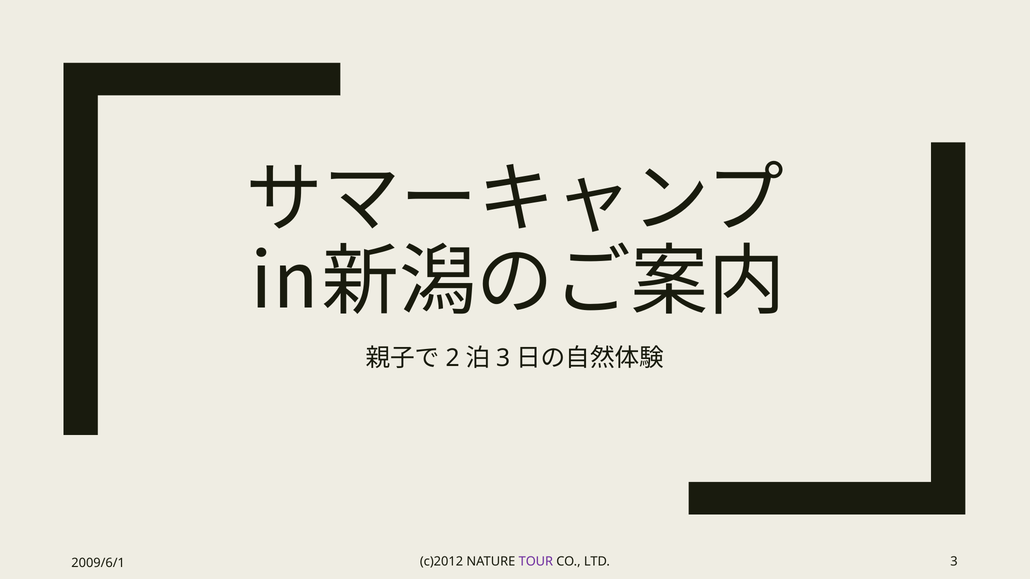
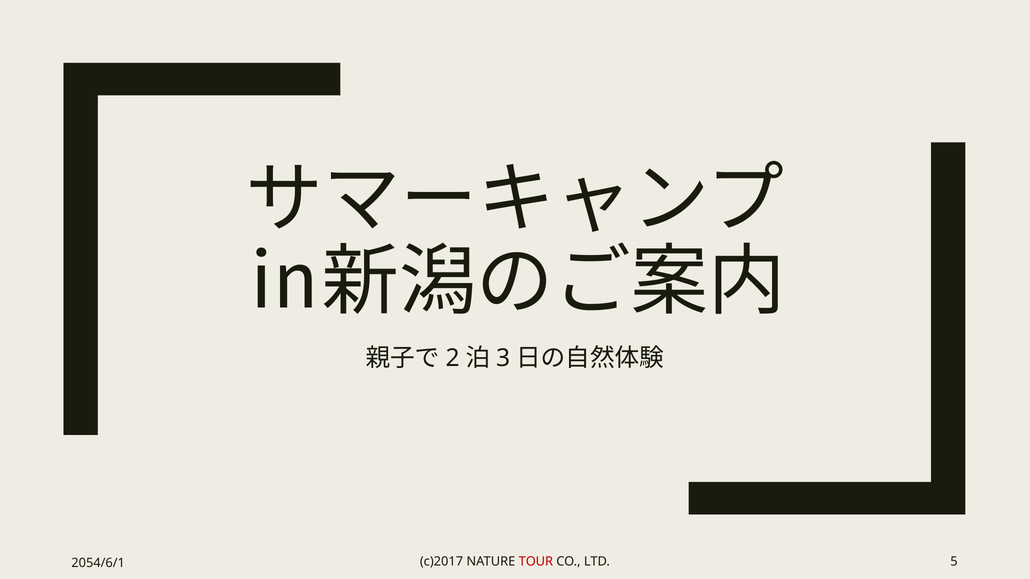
c)2012: c)2012 -> c)2017
TOUR colour: purple -> red
LTD 3: 3 -> 5
2009/6/1: 2009/6/1 -> 2054/6/1
